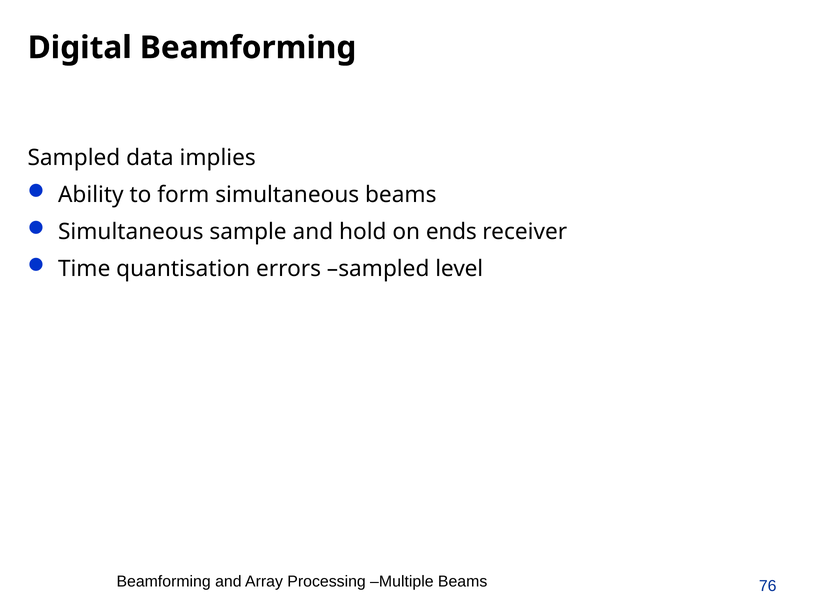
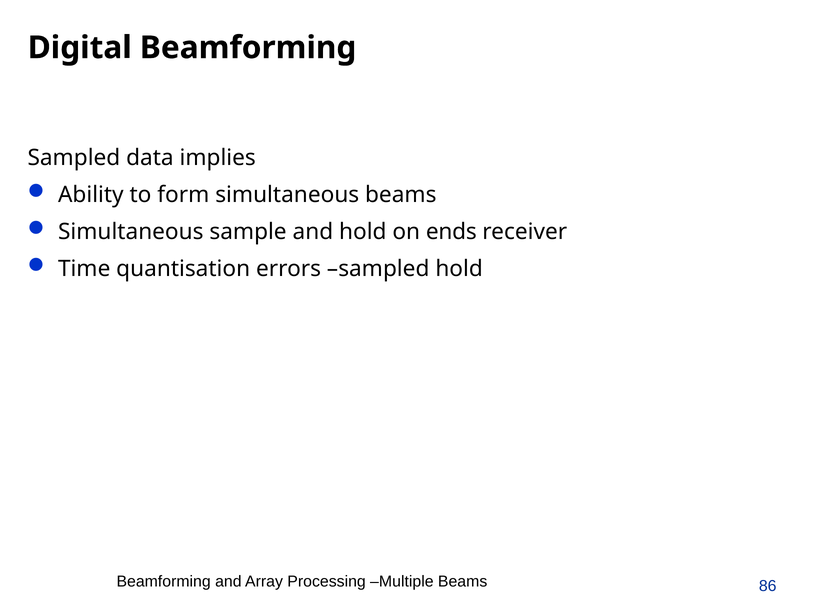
sampled level: level -> hold
76: 76 -> 86
